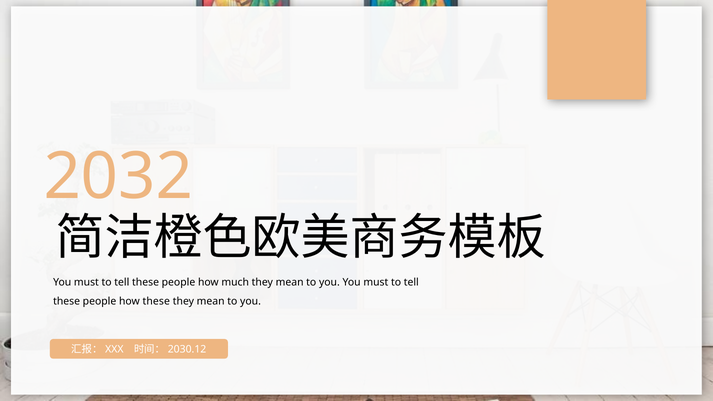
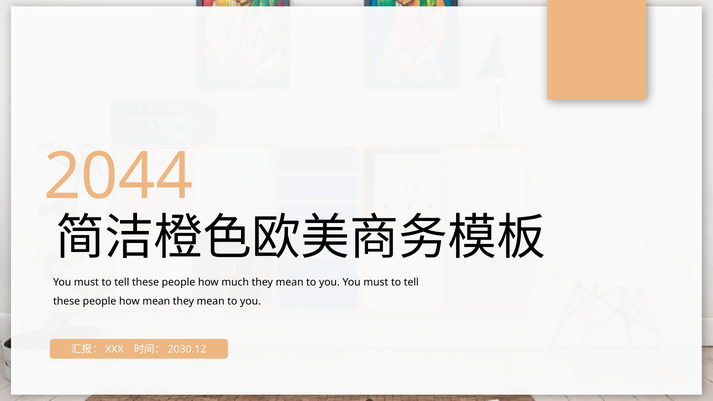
2032: 2032 -> 2044
how these: these -> mean
